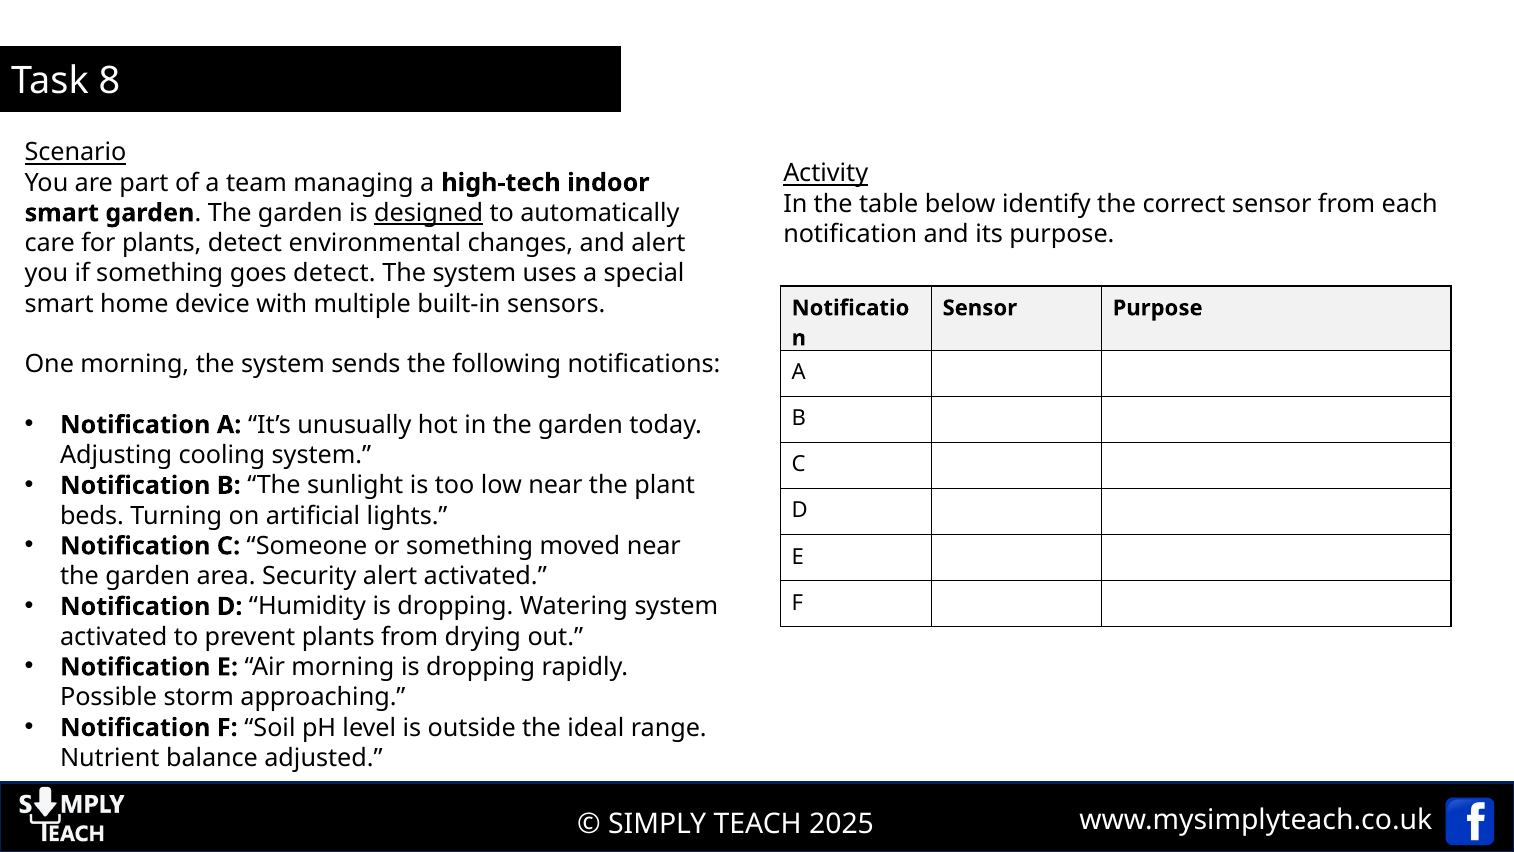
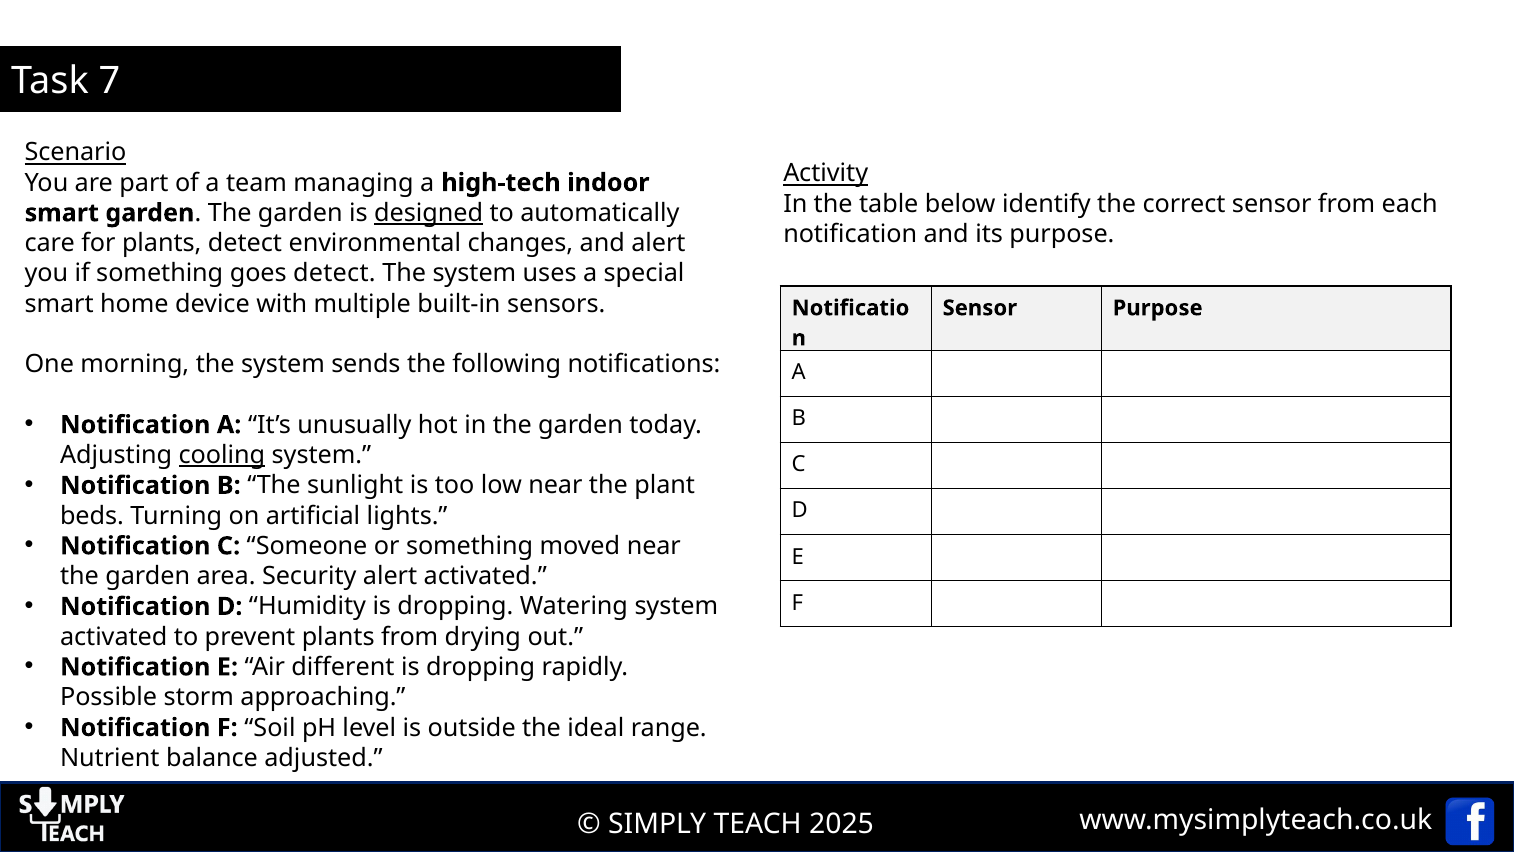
Task 8: 8 -> 7
cooling underline: none -> present
Air morning: morning -> different
